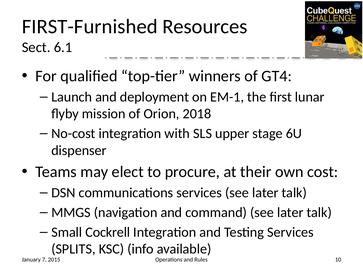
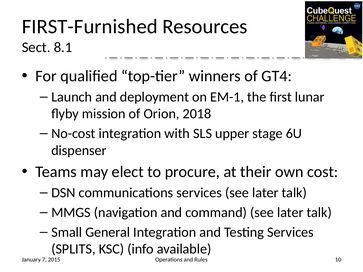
6.1: 6.1 -> 8.1
Cockrell: Cockrell -> General
